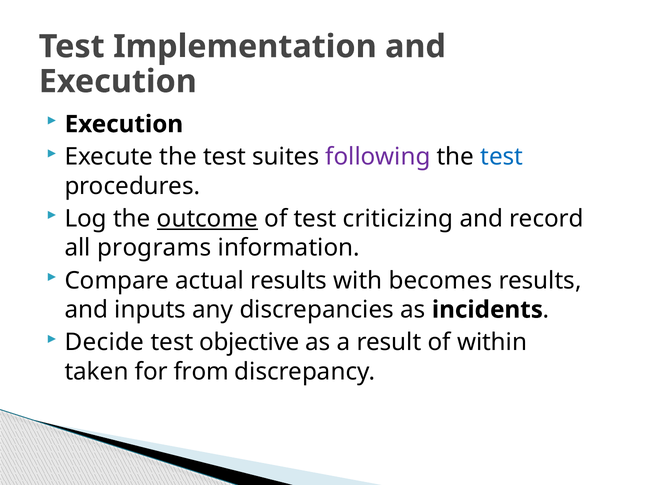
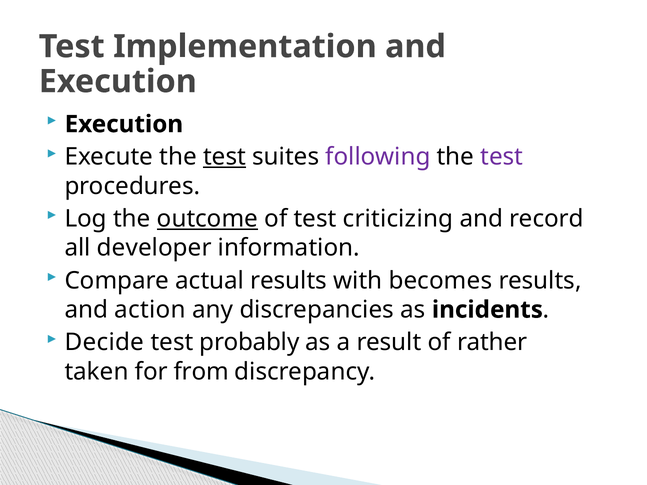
test at (225, 157) underline: none -> present
test at (502, 157) colour: blue -> purple
programs: programs -> developer
inputs: inputs -> action
objective: objective -> probably
within: within -> rather
